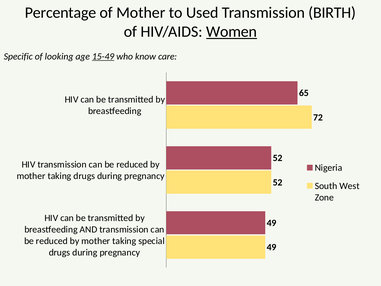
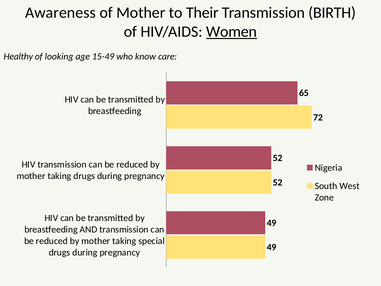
Percentage: Percentage -> Awareness
Used: Used -> Their
Specific: Specific -> Healthy
15-49 underline: present -> none
